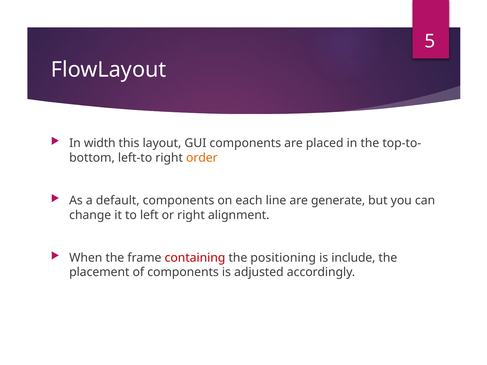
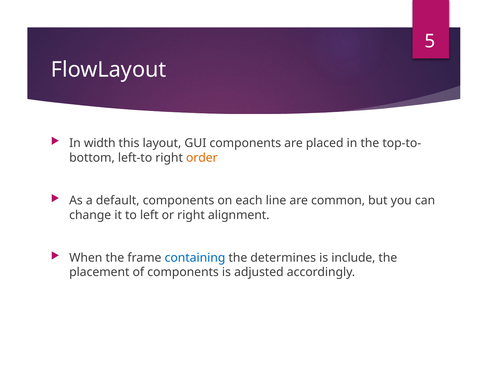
generate: generate -> common
containing colour: red -> blue
positioning: positioning -> determines
